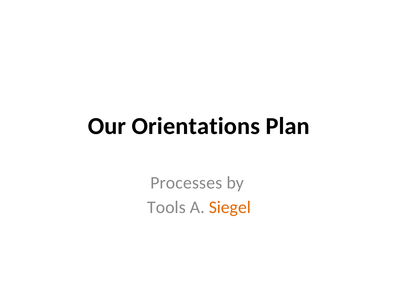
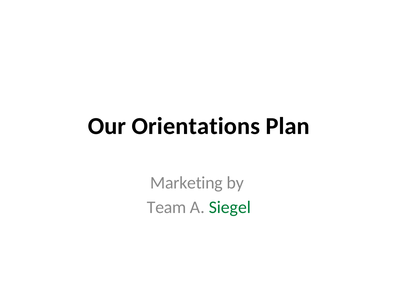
Processes: Processes -> Marketing
Tools: Tools -> Team
Siegel colour: orange -> green
